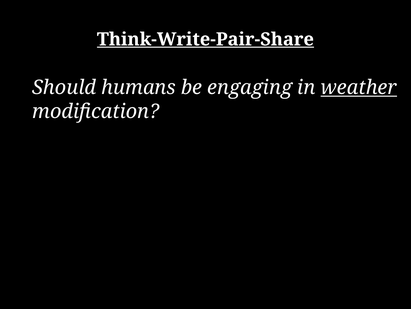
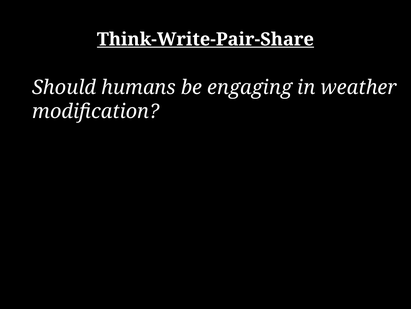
weather underline: present -> none
